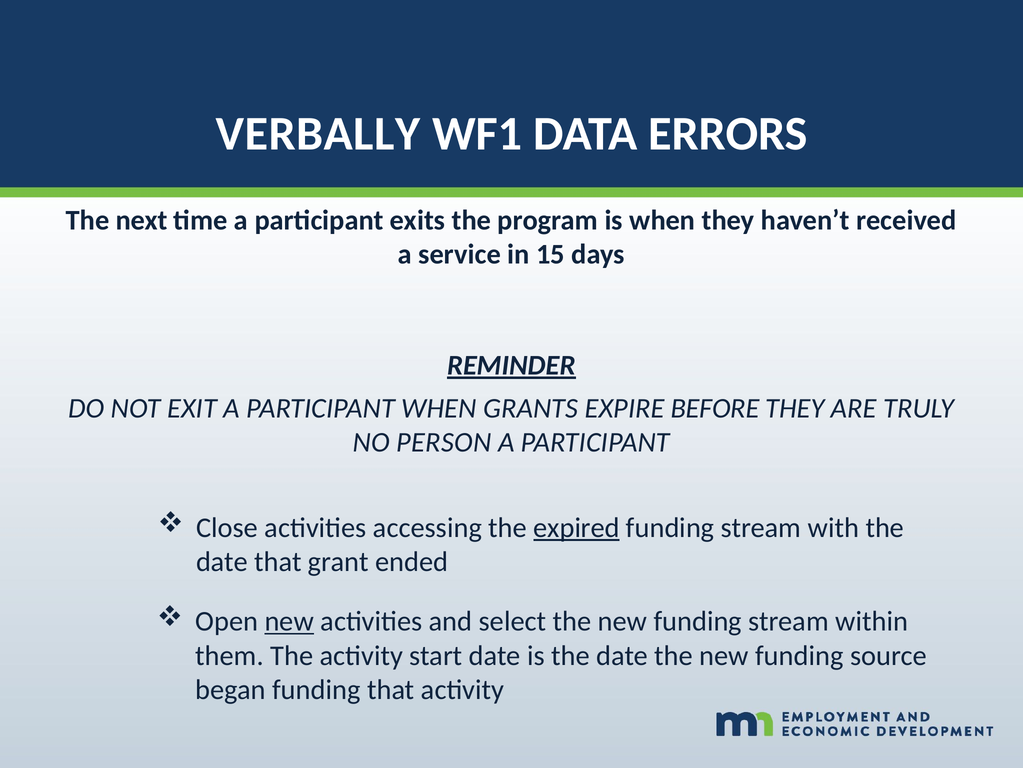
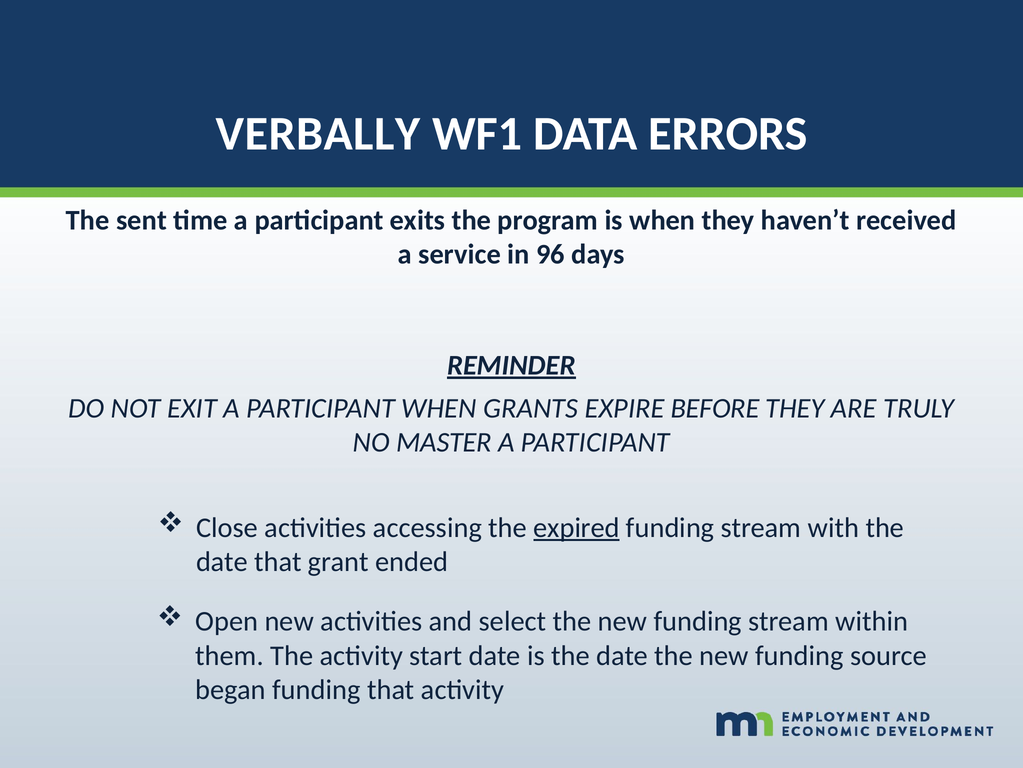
next: next -> sent
15: 15 -> 96
PERSON: PERSON -> MASTER
new at (289, 621) underline: present -> none
